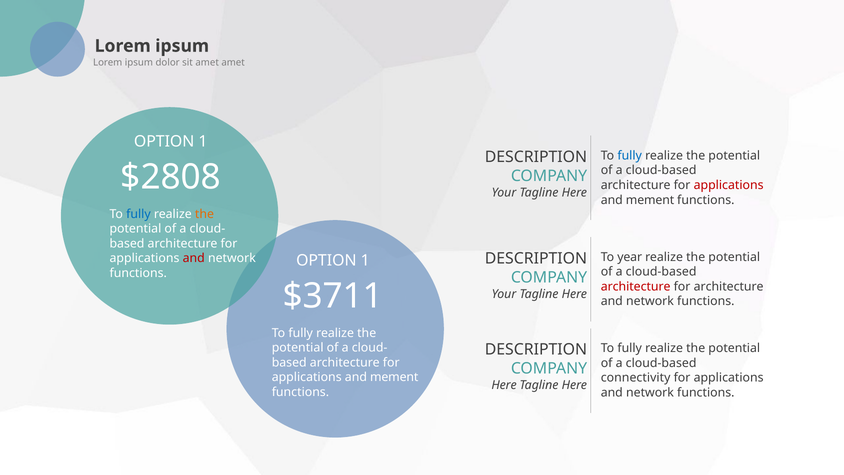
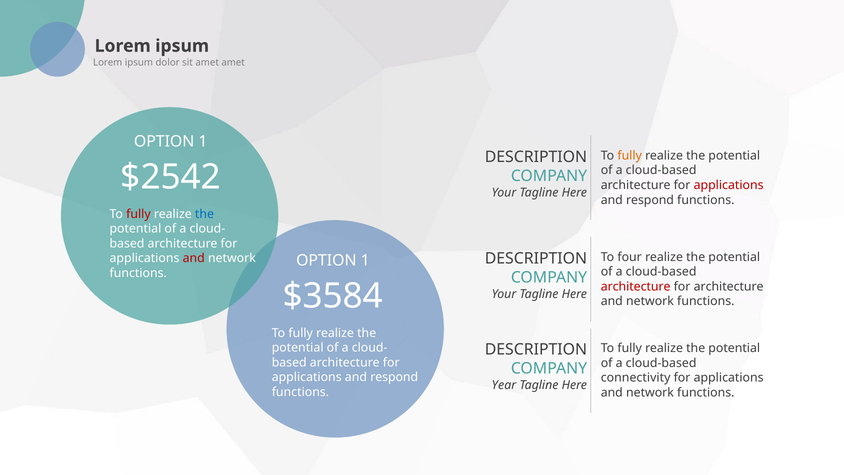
fully at (630, 156) colour: blue -> orange
$2808: $2808 -> $2542
mement at (650, 200): mement -> respond
fully at (138, 214) colour: blue -> red
the at (204, 214) colour: orange -> blue
year: year -> four
$3711: $3711 -> $3584
mement at (394, 377): mement -> respond
Here at (504, 385): Here -> Year
